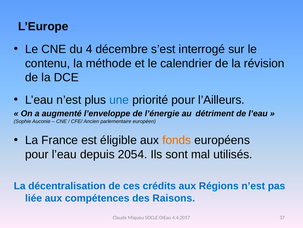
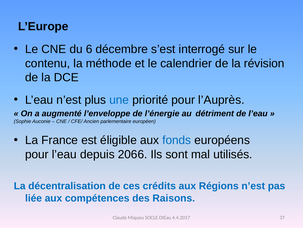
4: 4 -> 6
l’Ailleurs: l’Ailleurs -> l’Auprès
fonds colour: orange -> blue
2054: 2054 -> 2066
